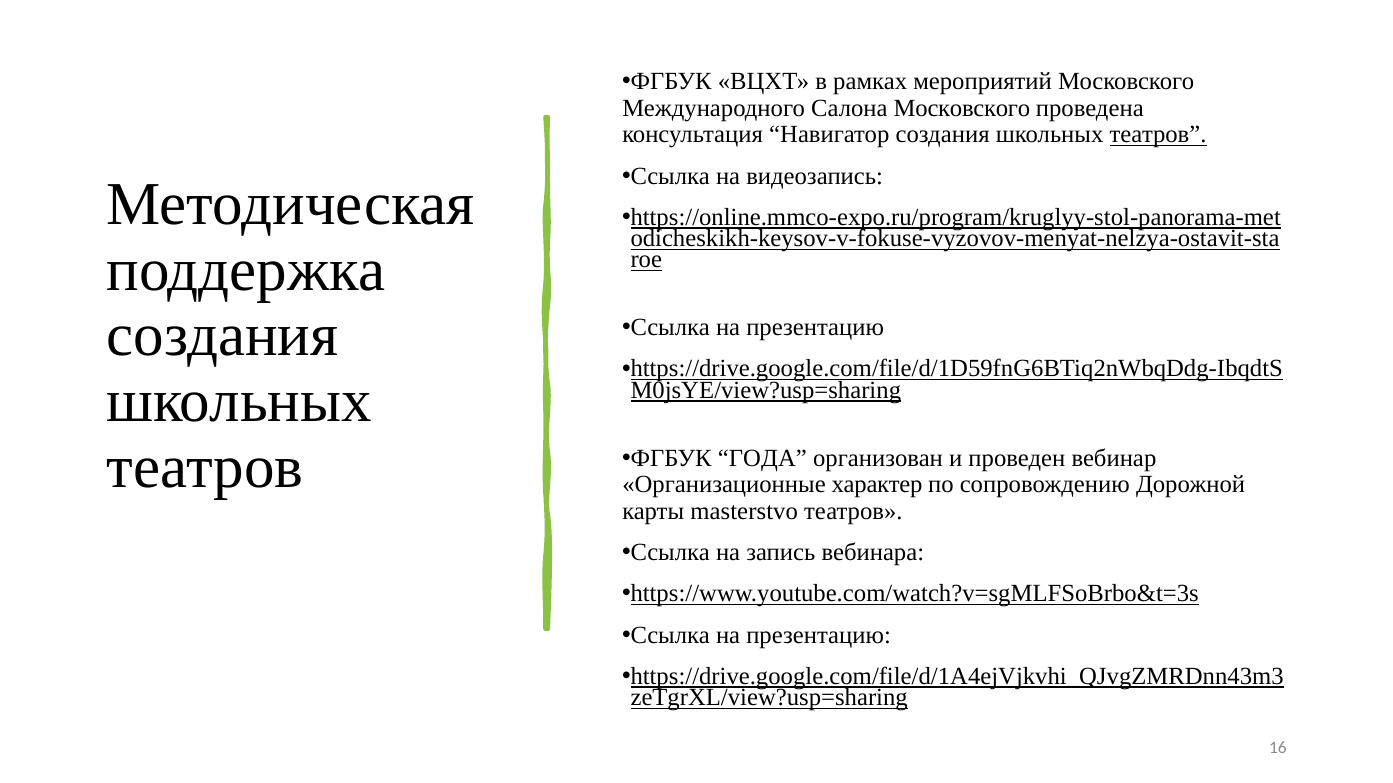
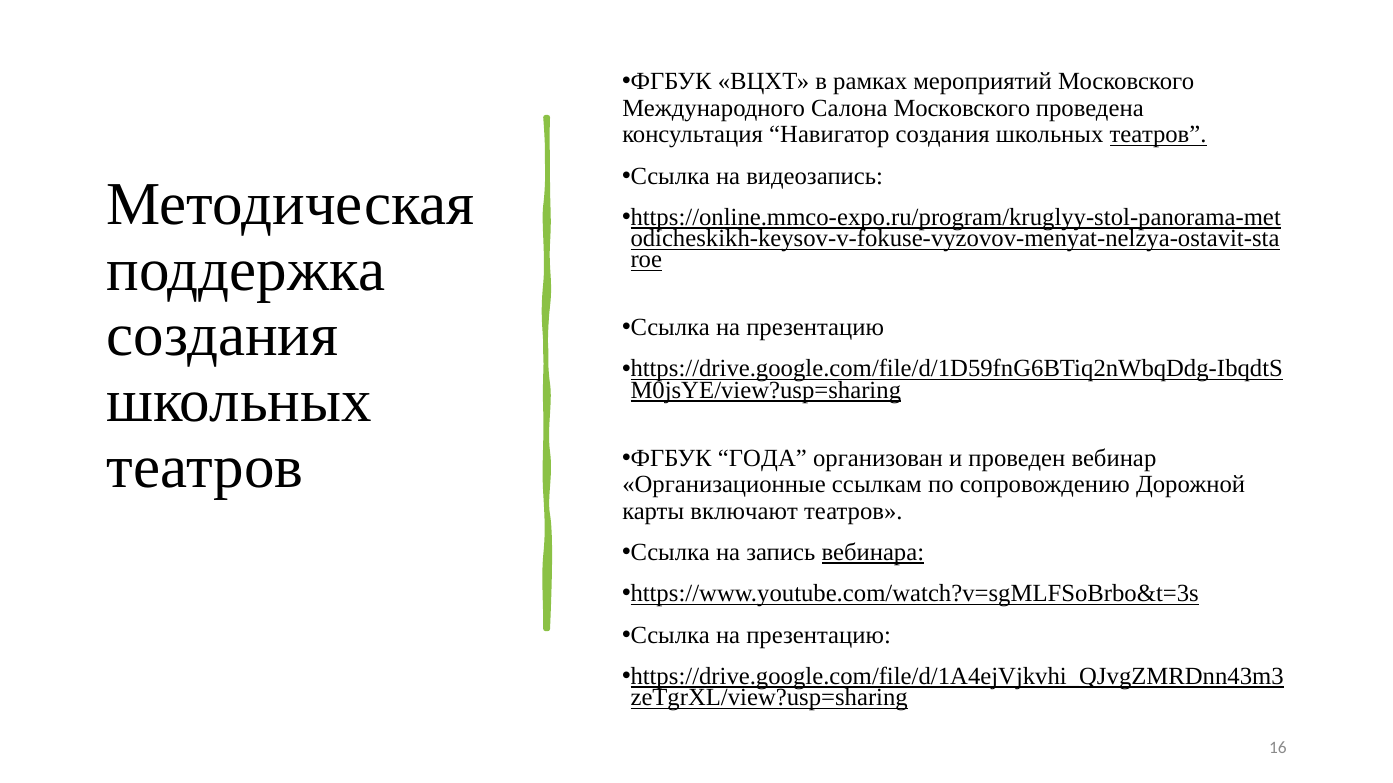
характер: характер -> ссылкам
masterstvo: masterstvo -> включают
вебинара underline: none -> present
